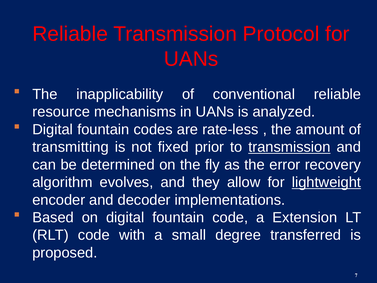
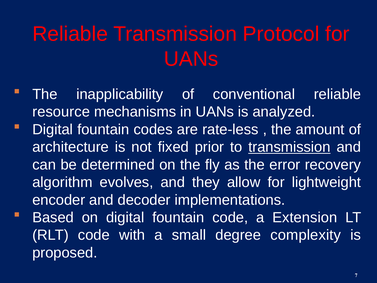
transmitting: transmitting -> architecture
lightweight underline: present -> none
transferred: transferred -> complexity
